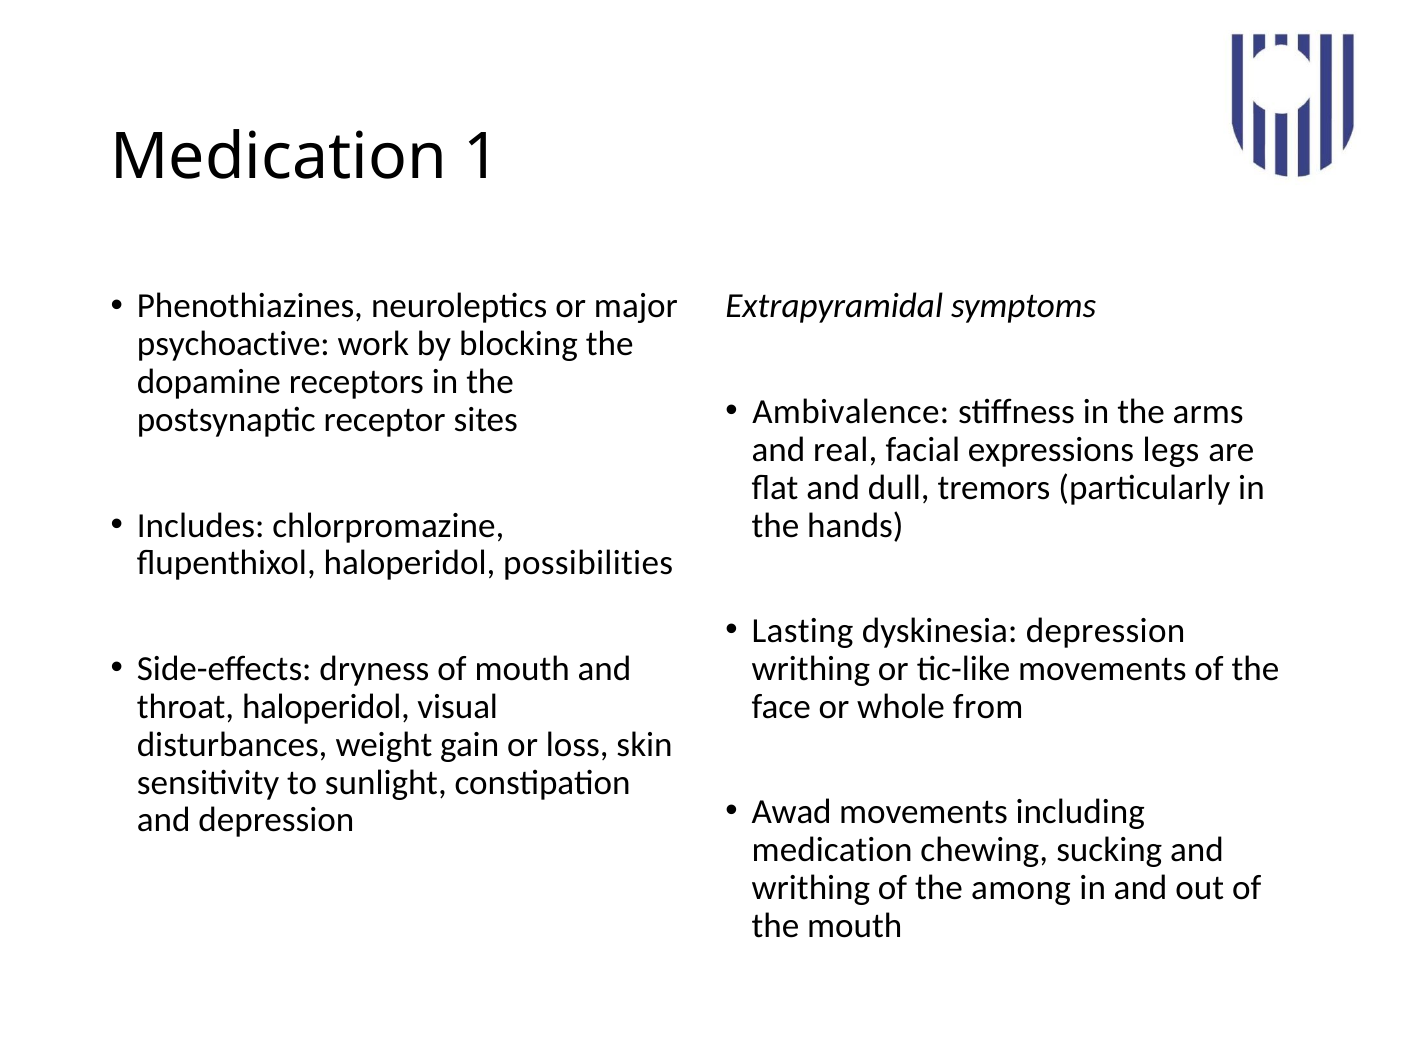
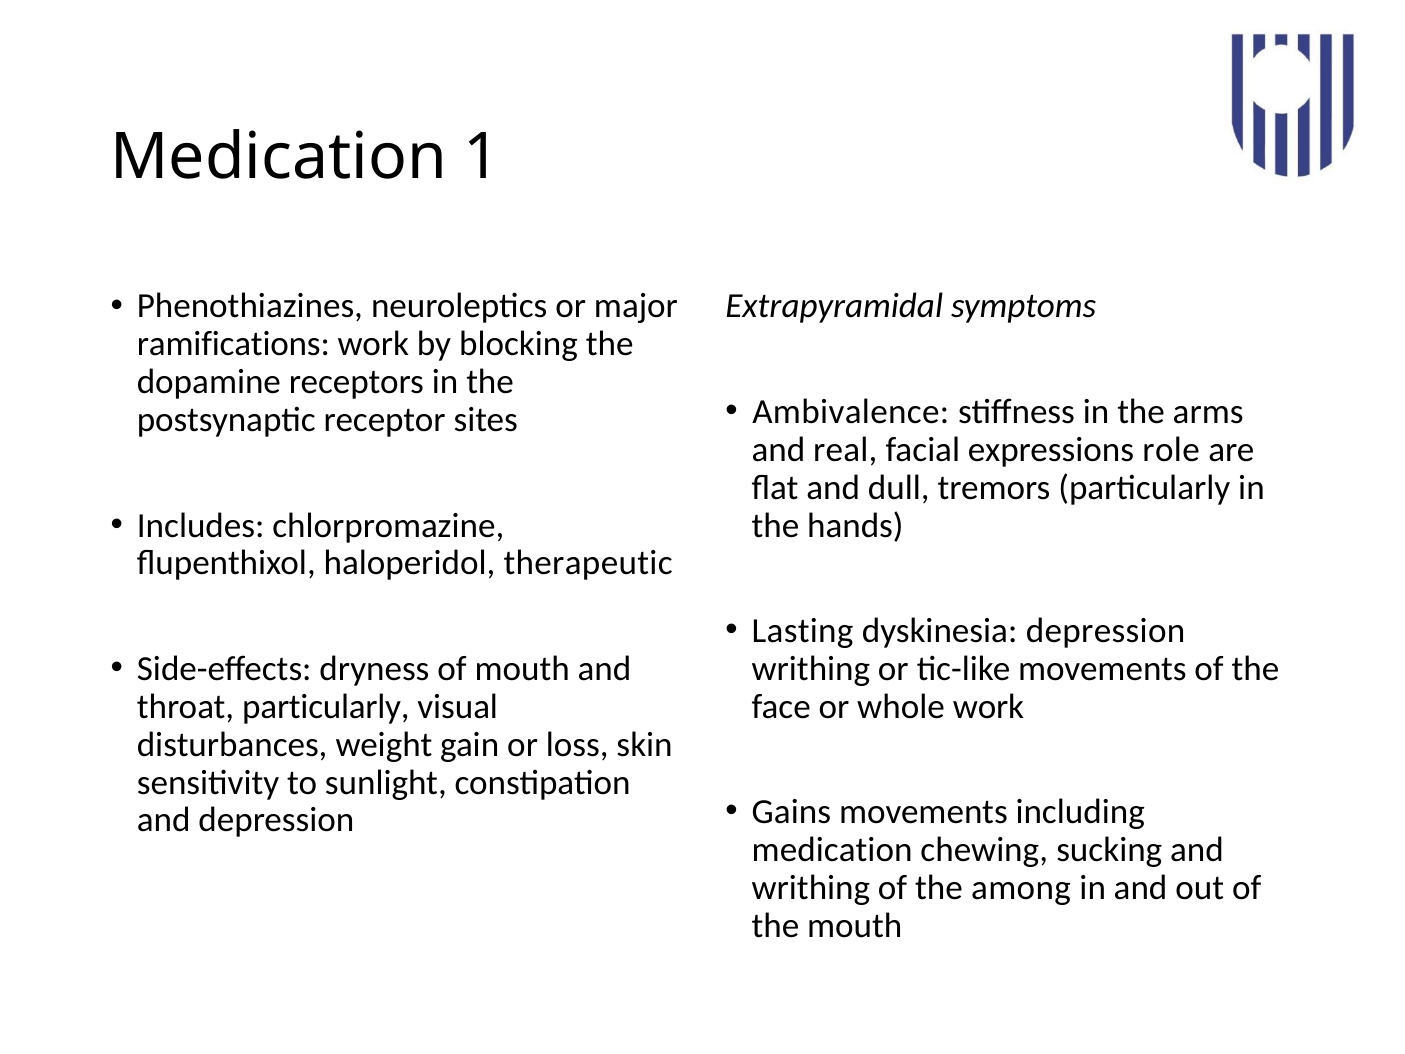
psychoactive: psychoactive -> ramifications
legs: legs -> role
possibilities: possibilities -> therapeutic
throat haloperidol: haloperidol -> particularly
whole from: from -> work
Awad: Awad -> Gains
